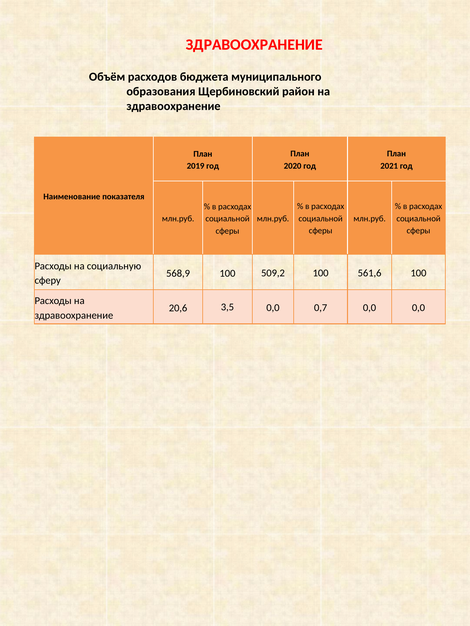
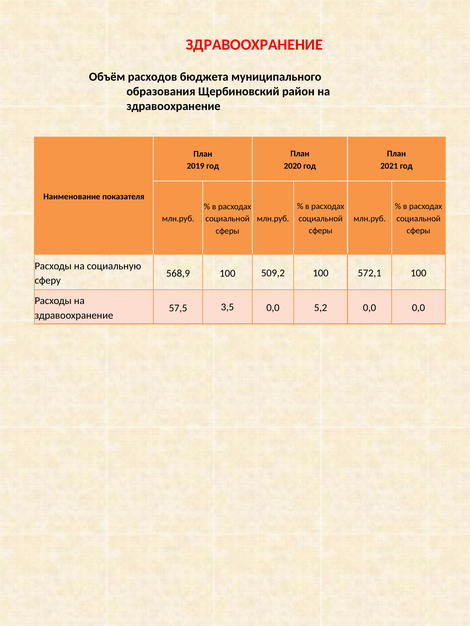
561,6: 561,6 -> 572,1
20,6: 20,6 -> 57,5
0,7: 0,7 -> 5,2
